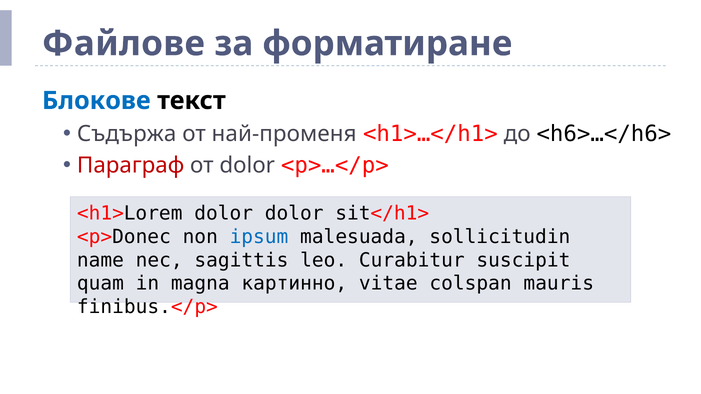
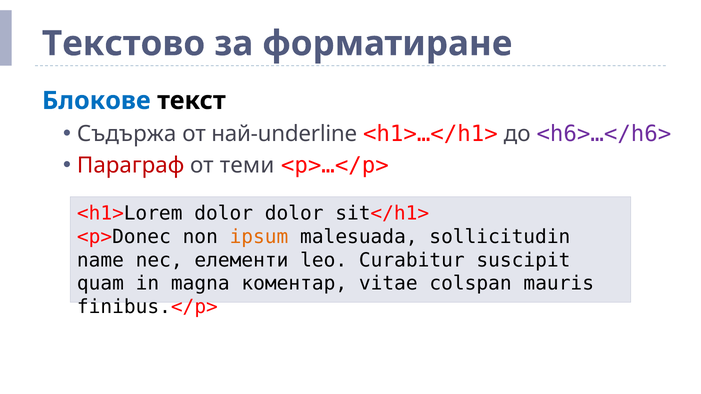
Файлове: Файлове -> Текстово
най-променя: най-променя -> най-underline
<h6>…</h6> colour: black -> purple
от dolor: dolor -> теми
ipsum colour: blue -> orange
sagittis: sagittis -> елементи
картинно: картинно -> коментар
